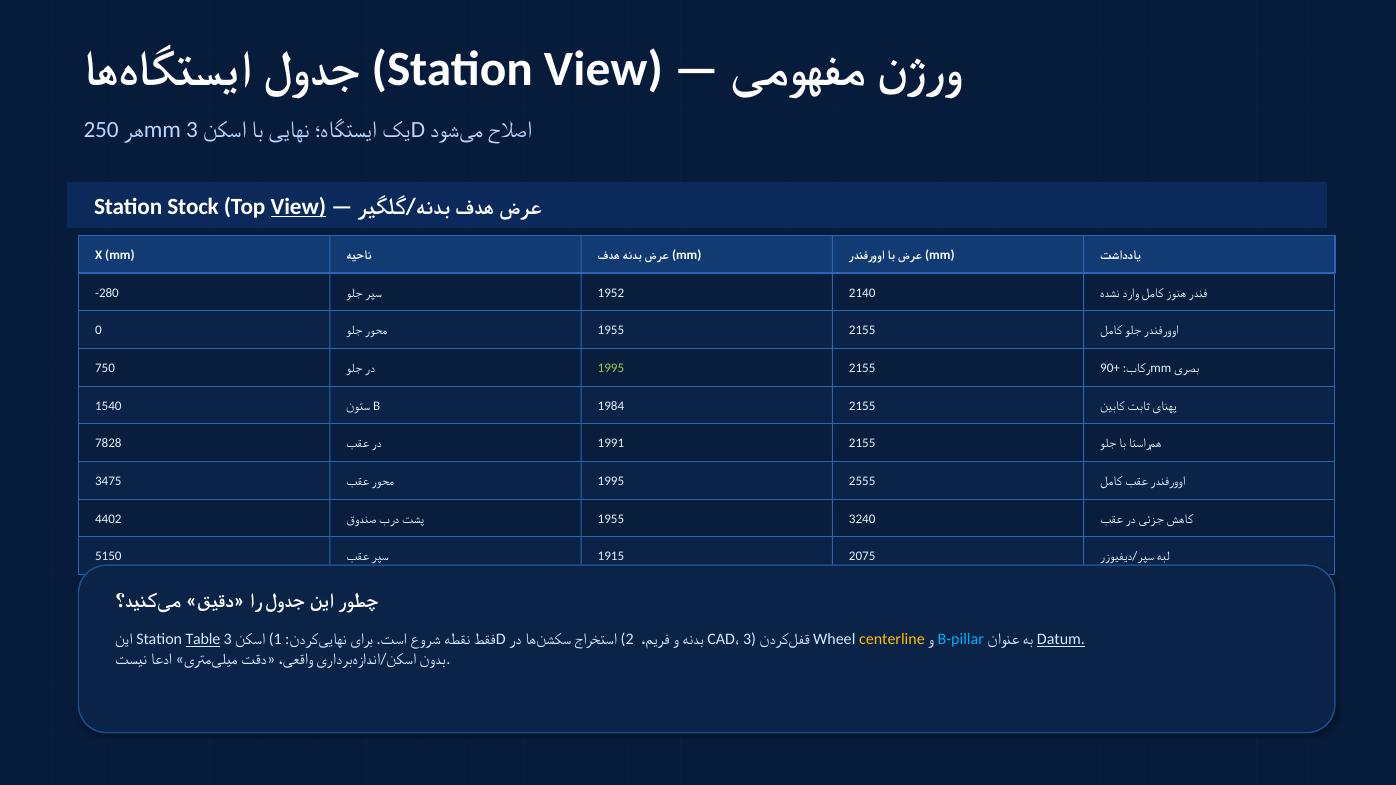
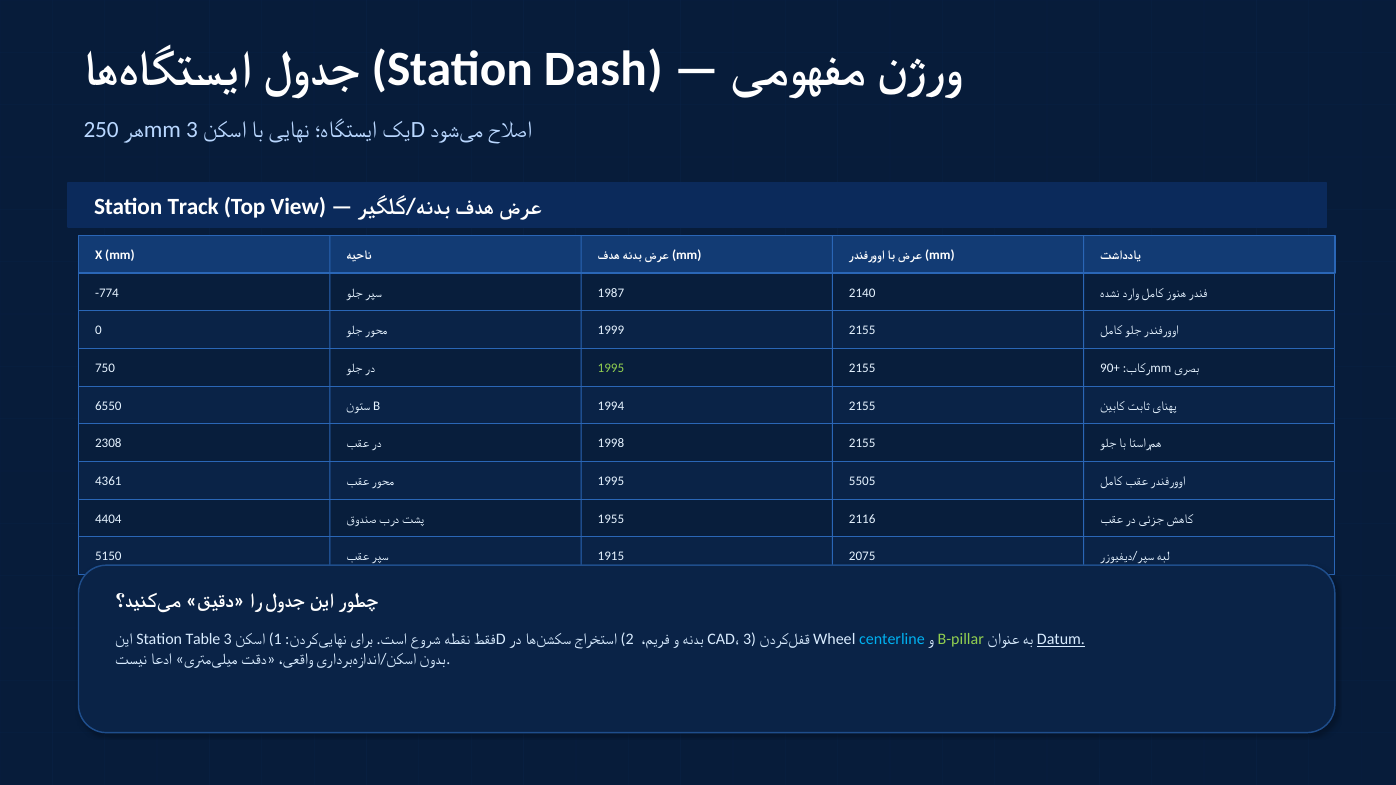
Station View: View -> Dash
Stock: Stock -> Track
View at (298, 207) underline: present -> none
-280: -280 -> -774
1952: 1952 -> 1987
1955 at (611, 331): 1955 -> 1999
1540: 1540 -> 6550
1984: 1984 -> 1994
7828: 7828 -> 2308
1991: 1991 -> 1998
3475: 3475 -> 4361
2555: 2555 -> 5505
4402: 4402 -> 4404
3240: 3240 -> 2116
Table underline: present -> none
centerline colour: yellow -> light blue
B-pillar colour: light blue -> light green
